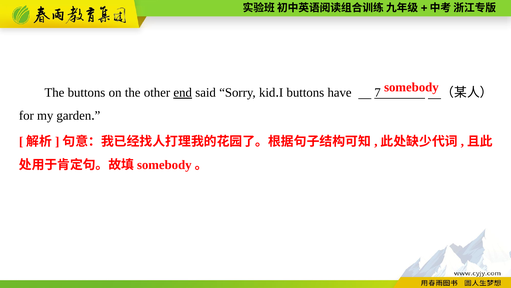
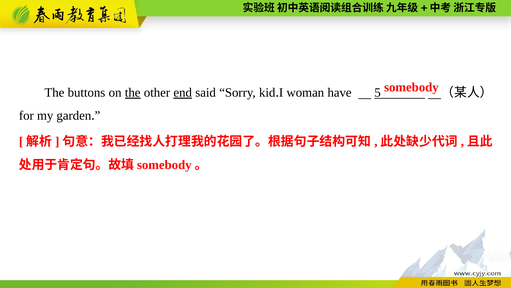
the at (133, 92) underline: none -> present
buttons at (305, 92): buttons -> woman
7: 7 -> 5
